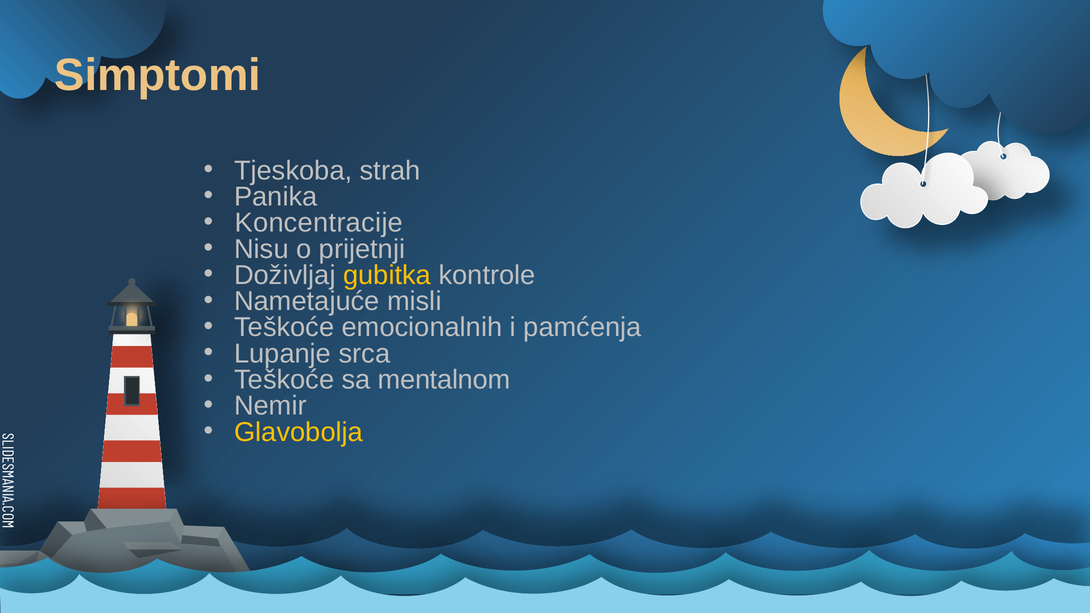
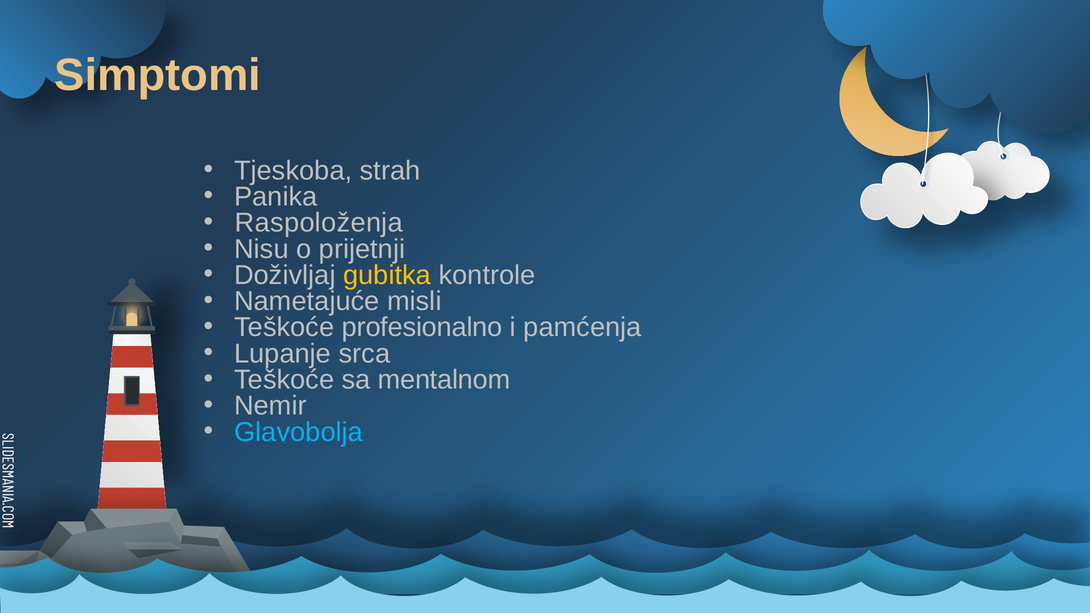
Koncentracije: Koncentracije -> Raspoloženja
emocionalnih: emocionalnih -> profesionalno
Glavobolja colour: yellow -> light blue
